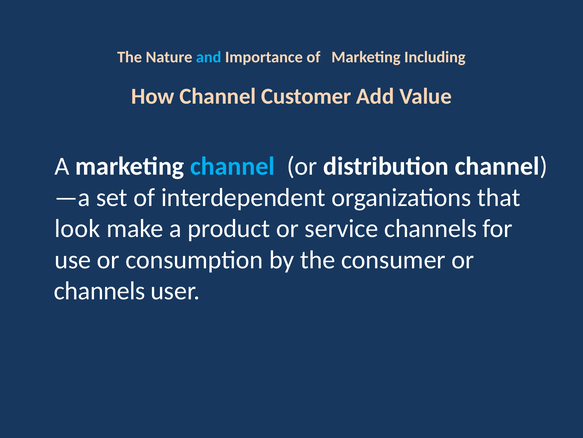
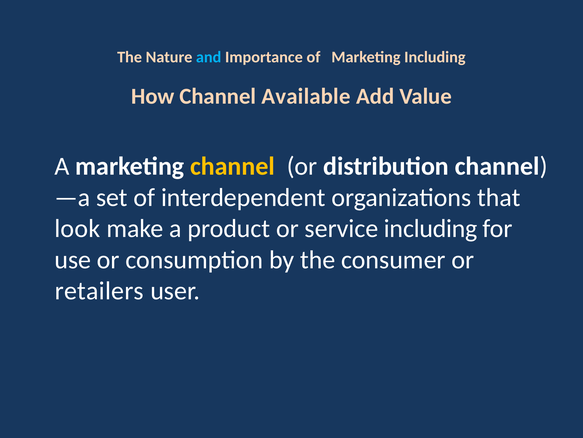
Customer: Customer -> Available
channel at (232, 166) colour: light blue -> yellow
service channels: channels -> including
channels at (100, 291): channels -> retailers
